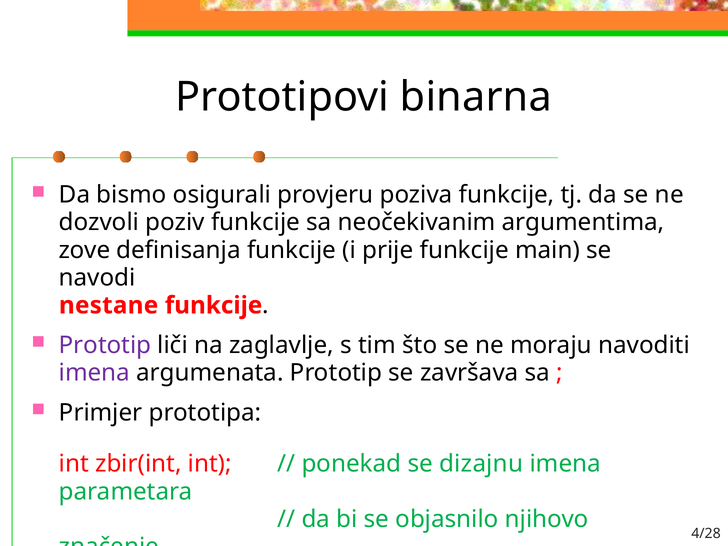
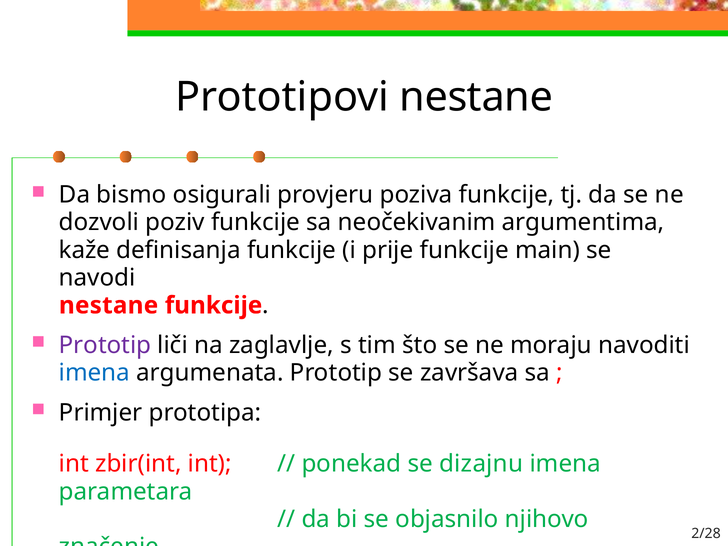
Prototipovi binarna: binarna -> nestane
zove: zove -> kaže
imena at (94, 373) colour: purple -> blue
4/28: 4/28 -> 2/28
